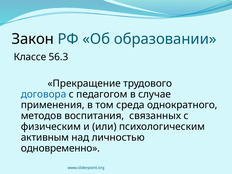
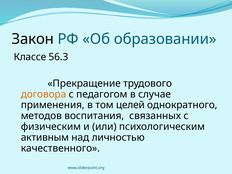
договора colour: blue -> orange
среда: среда -> целей
одновременно: одновременно -> качественного
